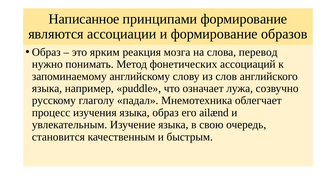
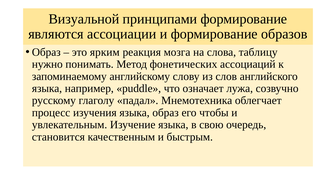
Написанное: Написанное -> Визуальной
перевод: перевод -> таблицу
ailænd: ailænd -> чтобы
